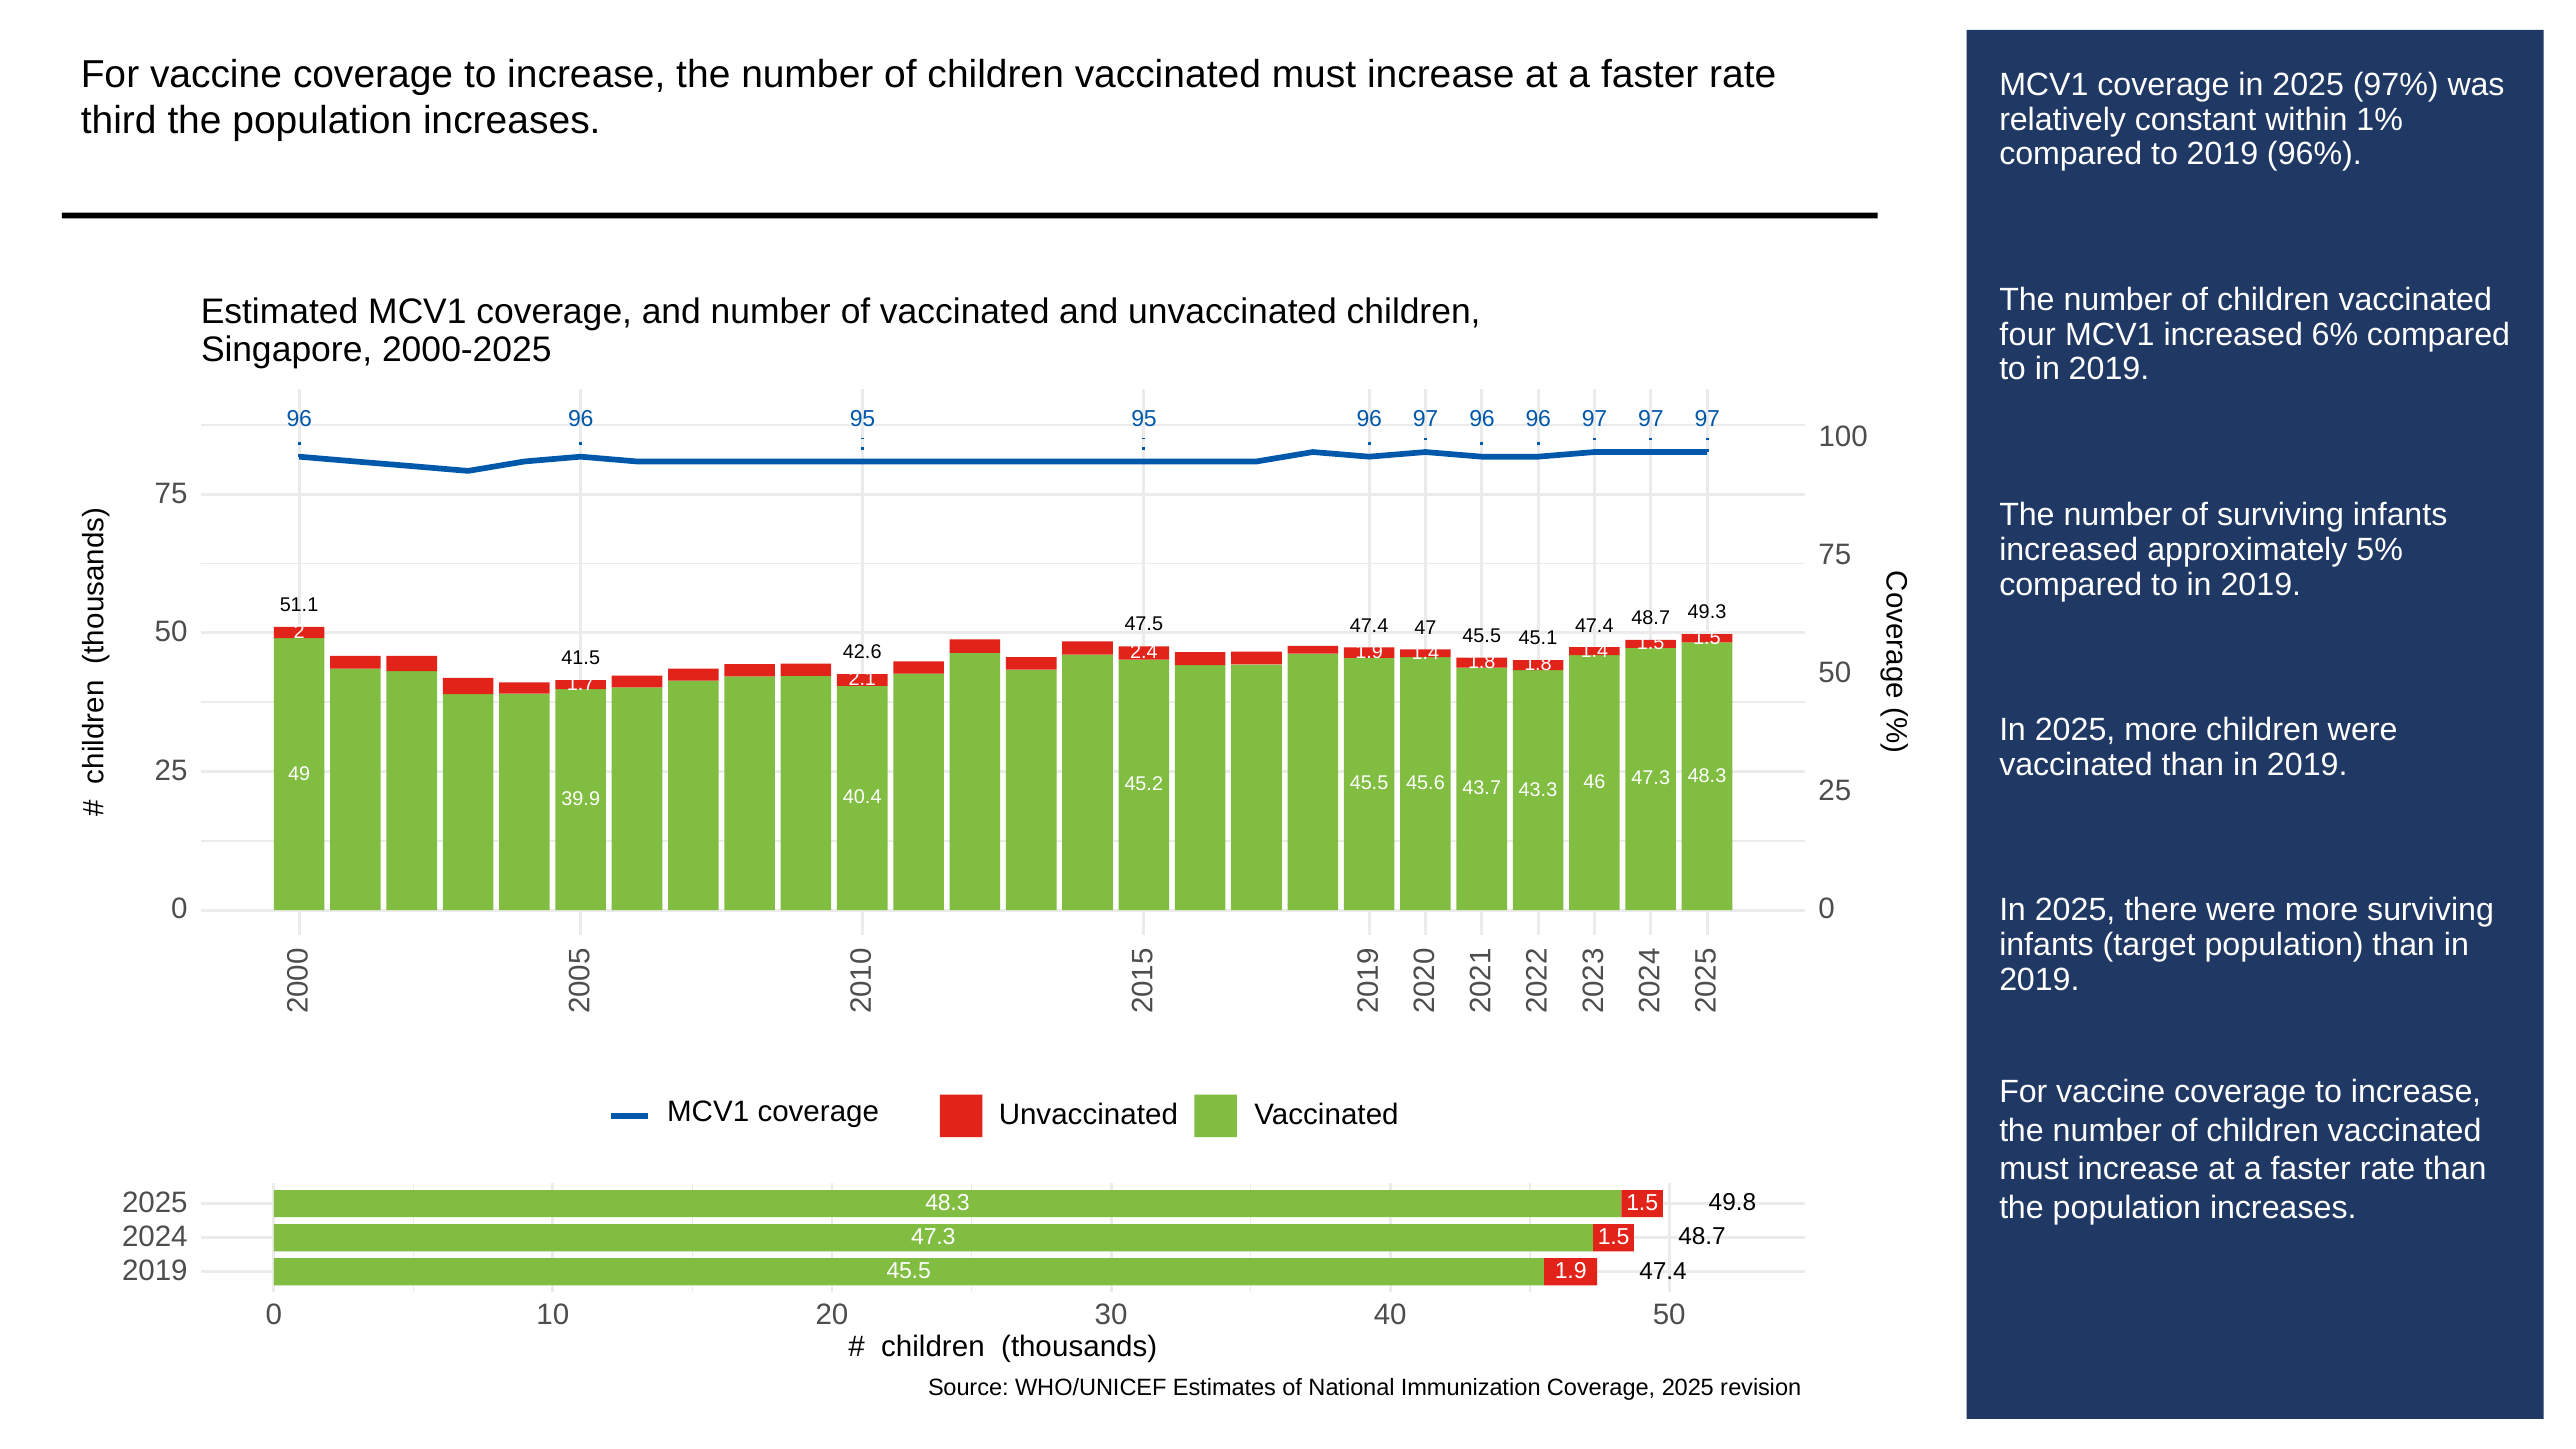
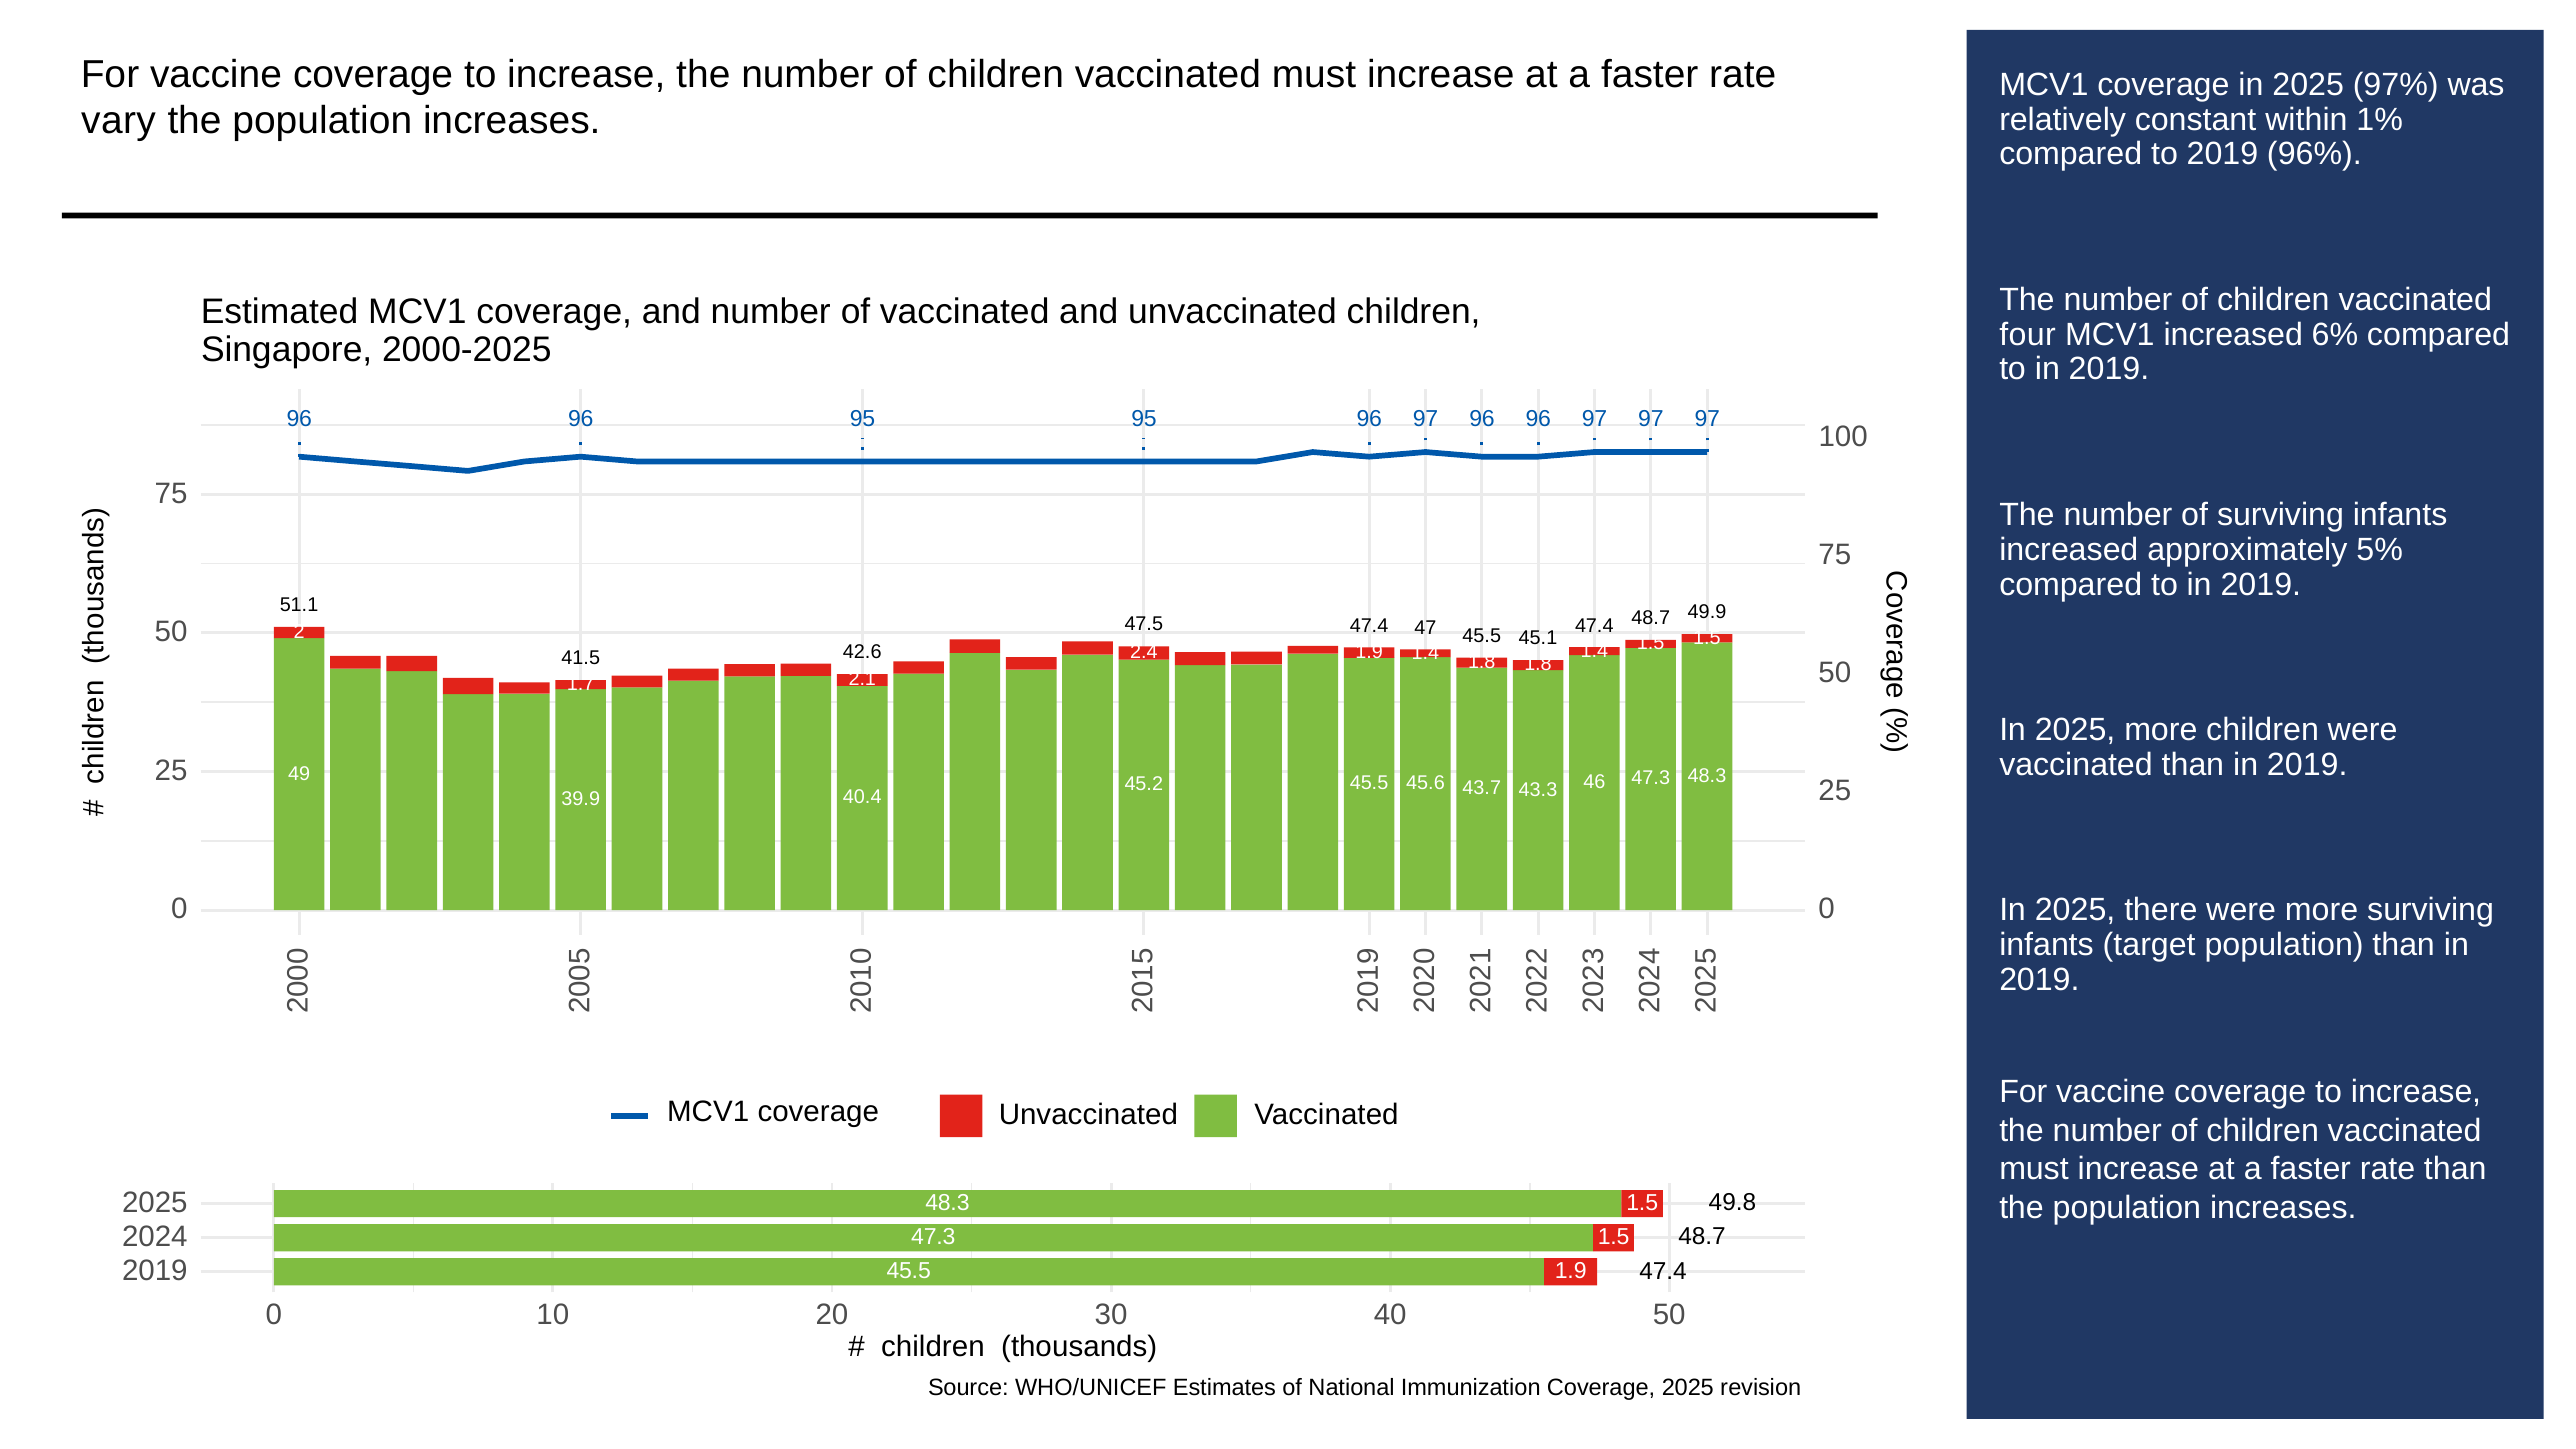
third: third -> vary
49.3: 49.3 -> 49.9
